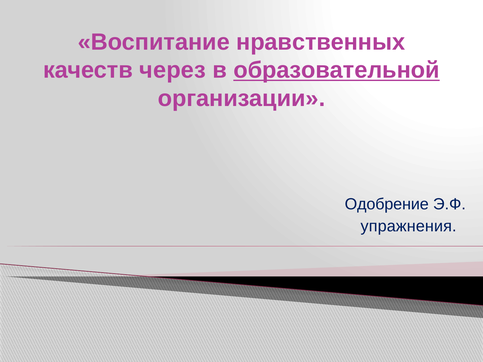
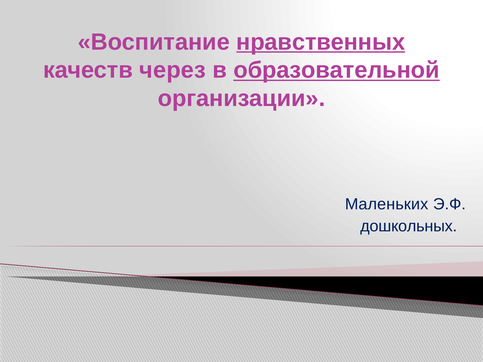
нравственных underline: none -> present
Одобрение: Одобрение -> Маленьких
упражнения: упражнения -> дошкольных
